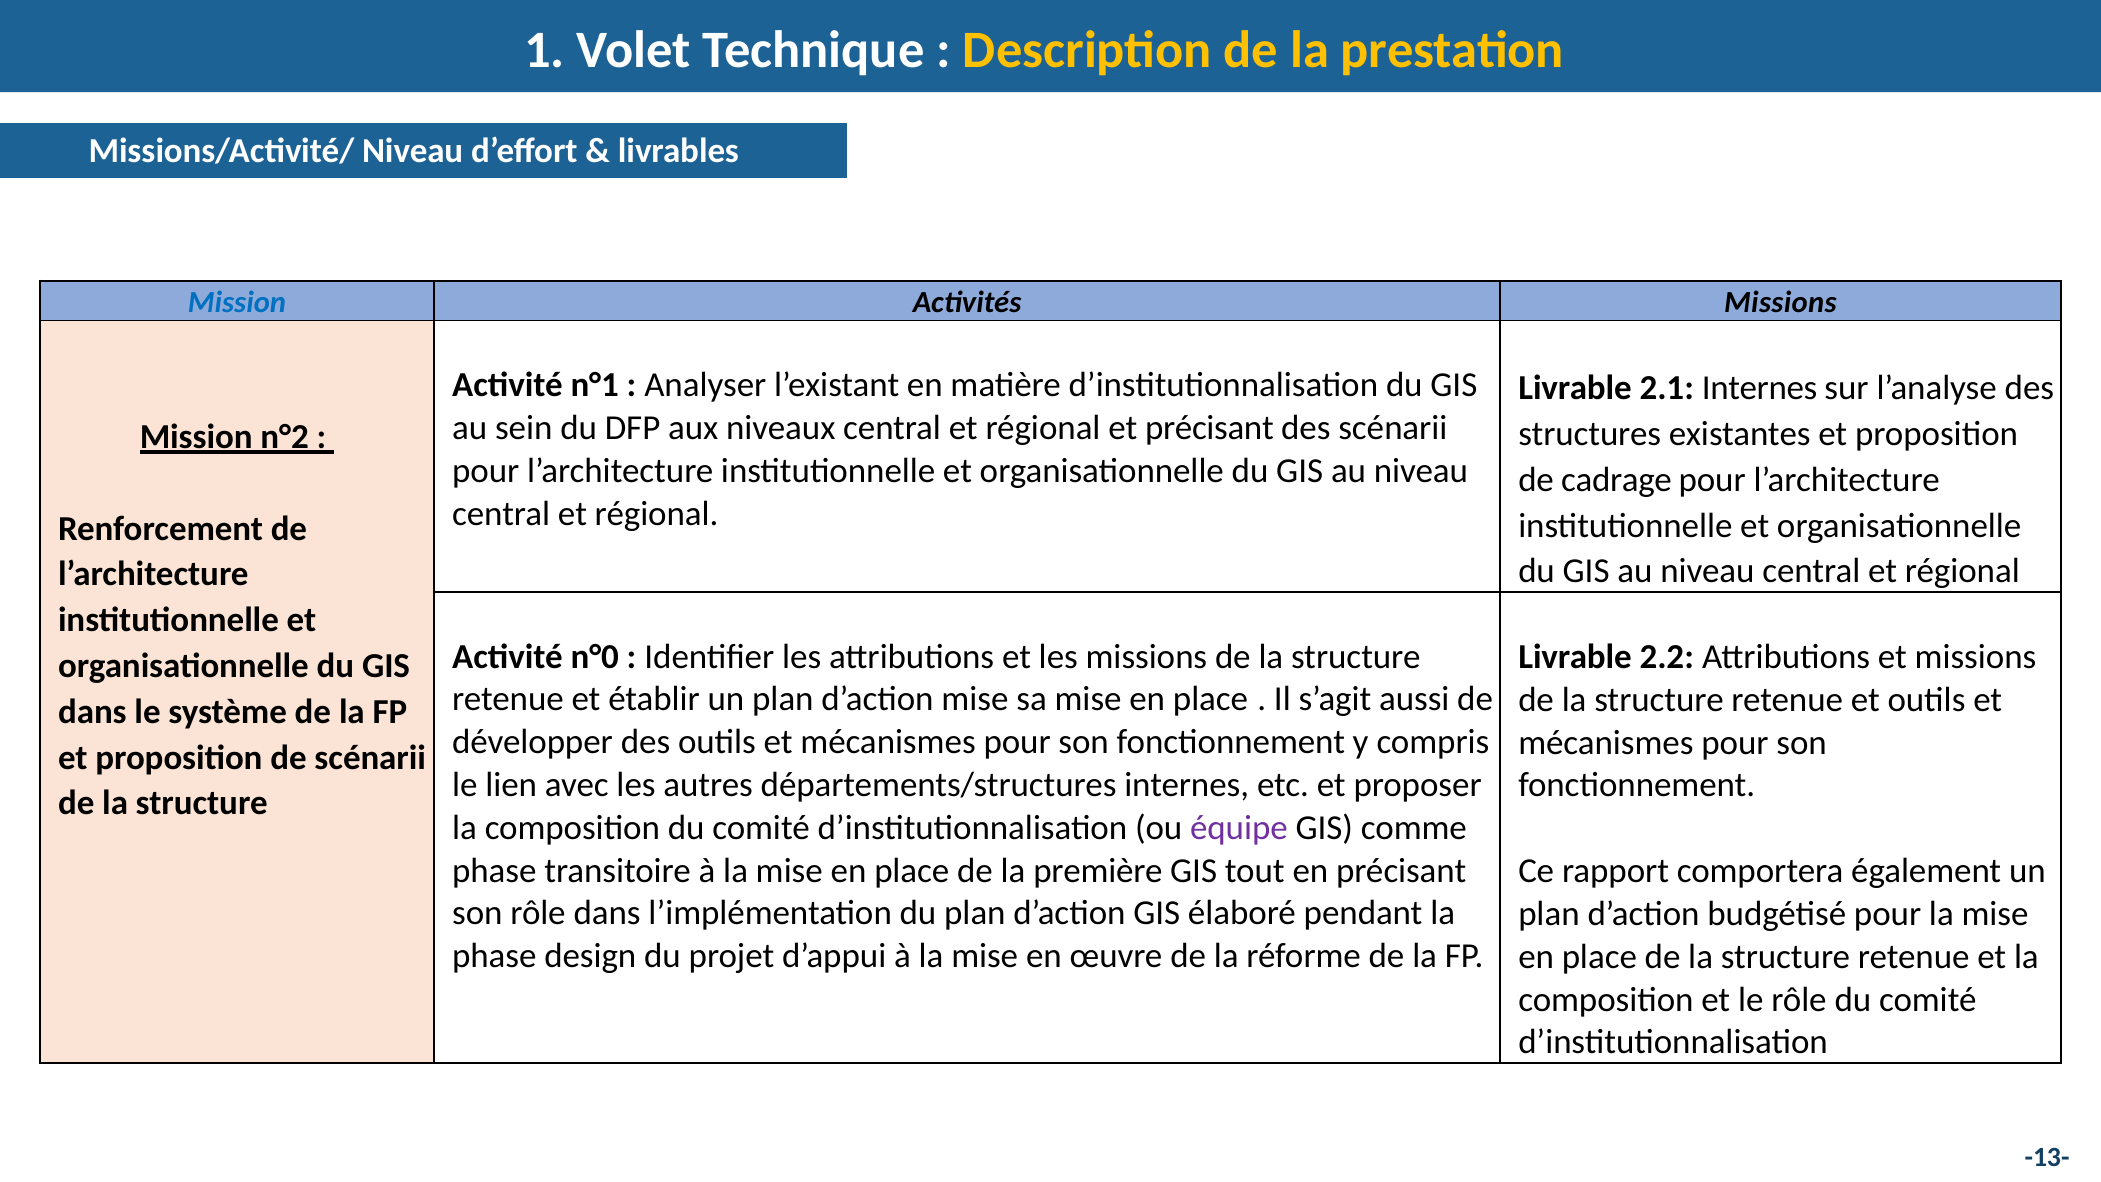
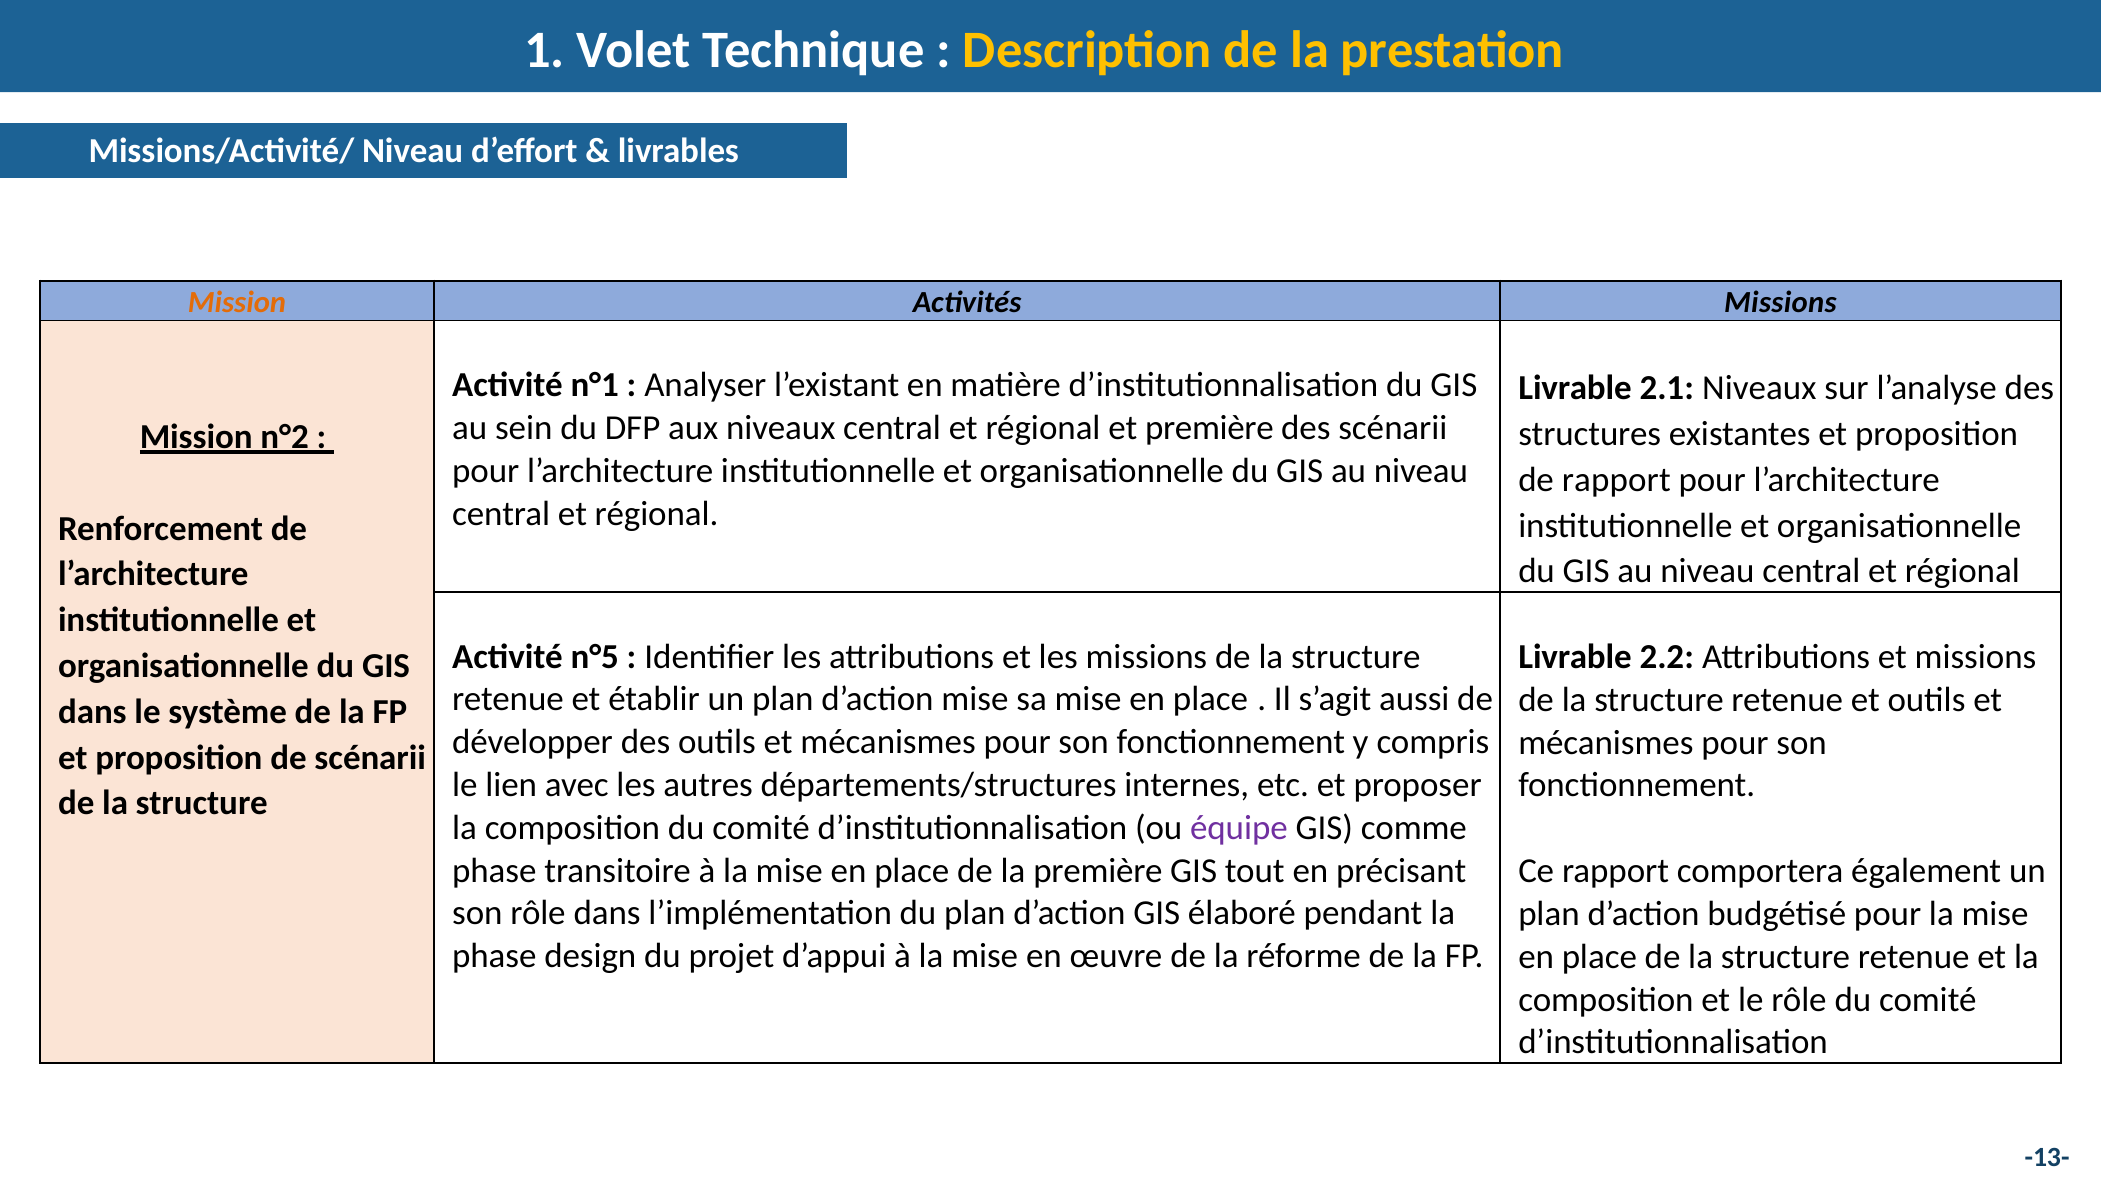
Mission at (237, 302) colour: blue -> orange
2.1 Internes: Internes -> Niveaux
et précisant: précisant -> première
de cadrage: cadrage -> rapport
n°0: n°0 -> n°5
